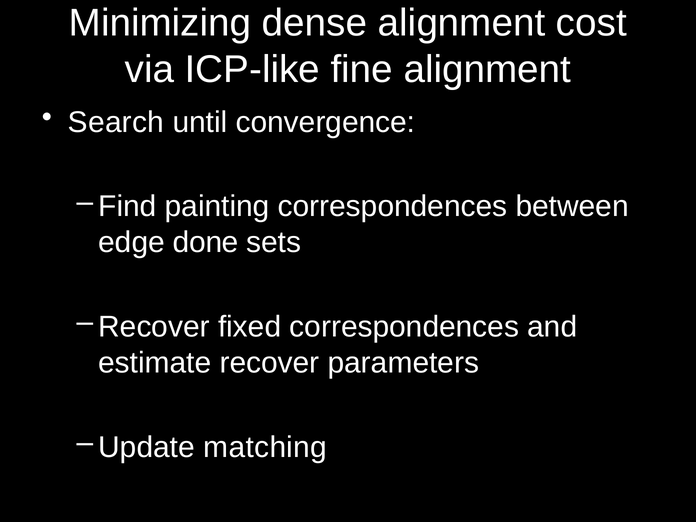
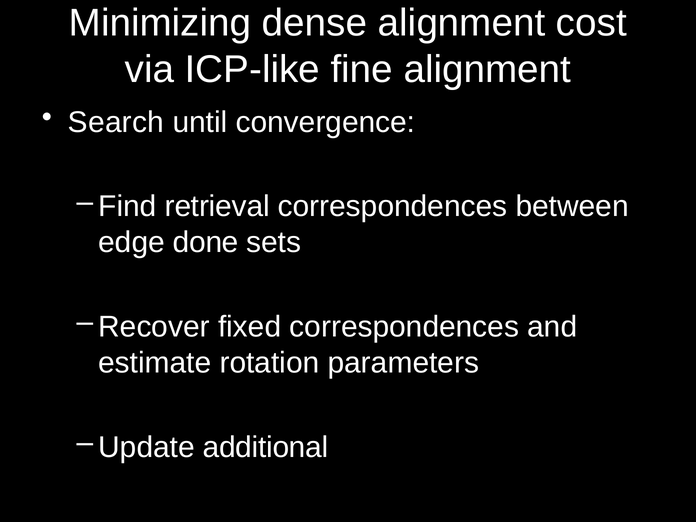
painting: painting -> retrieval
estimate recover: recover -> rotation
matching: matching -> additional
